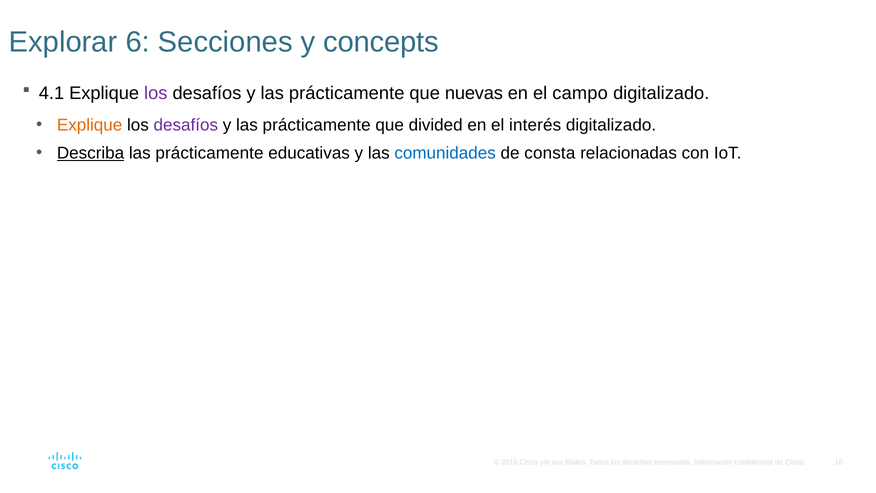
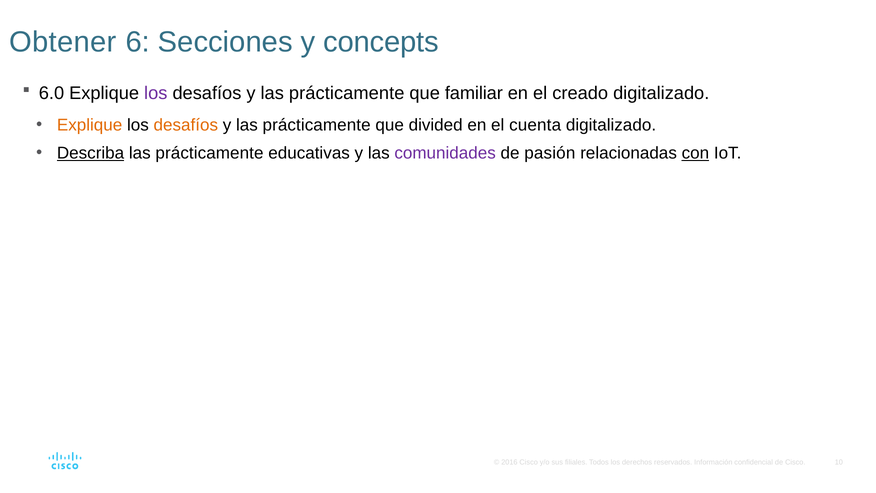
Explorar: Explorar -> Obtener
4.1: 4.1 -> 6.0
nuevas: nuevas -> familiar
campo: campo -> creado
desafíos at (186, 125) colour: purple -> orange
interés: interés -> cuenta
comunidades colour: blue -> purple
consta: consta -> pasión
con underline: none -> present
